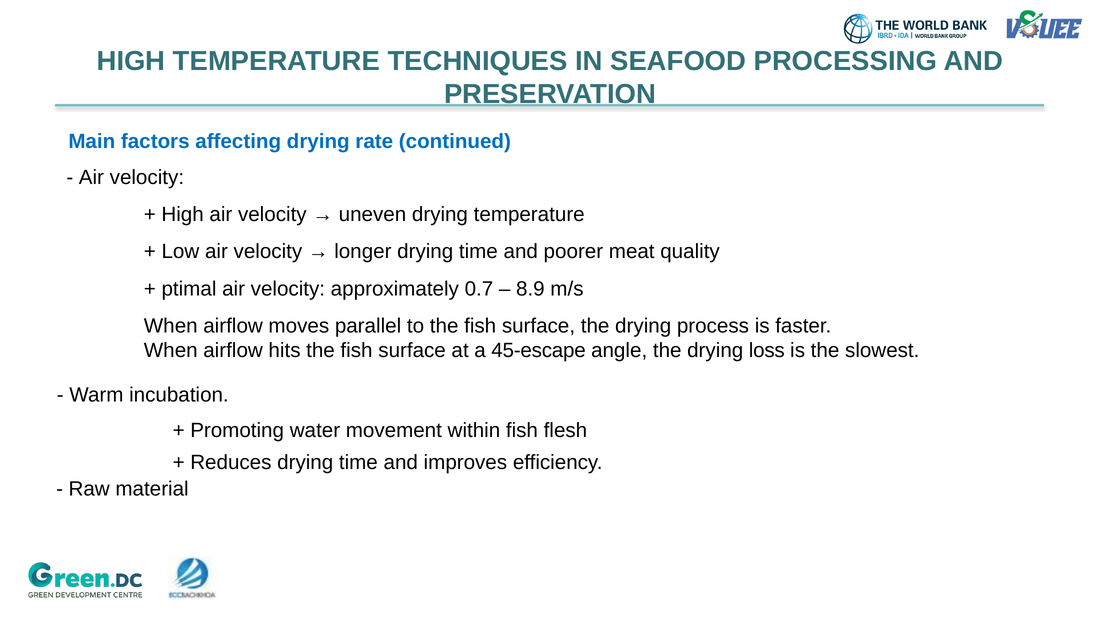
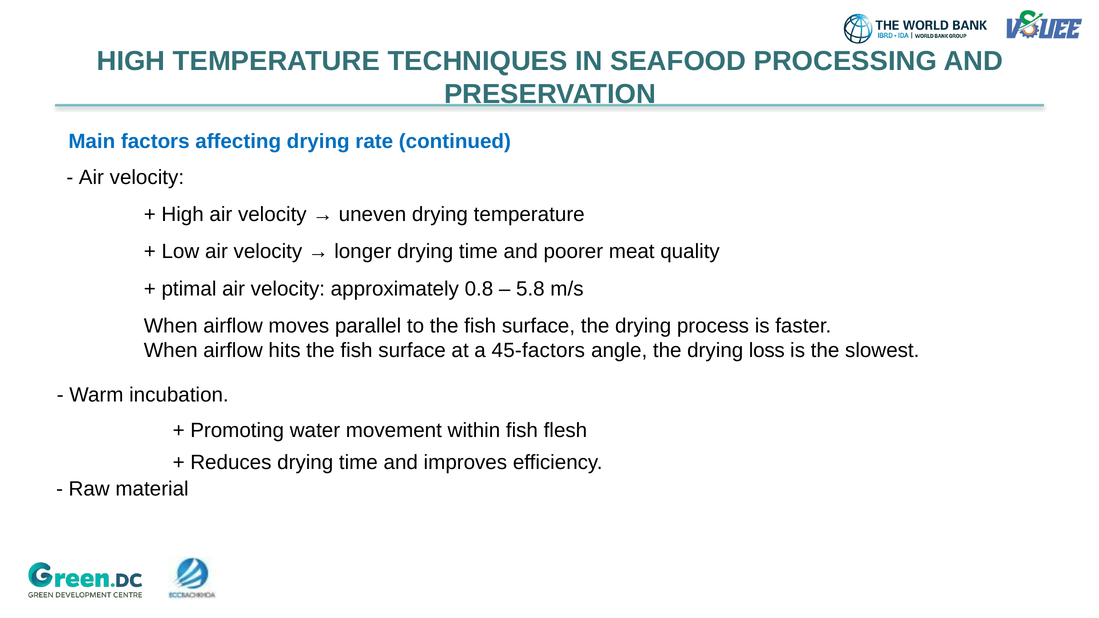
0.7: 0.7 -> 0.8
8.9: 8.9 -> 5.8
45-escape: 45-escape -> 45-factors
